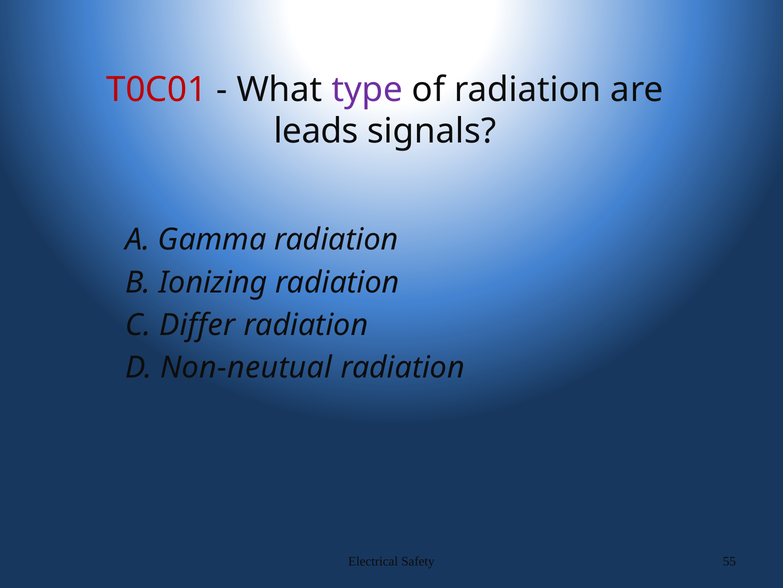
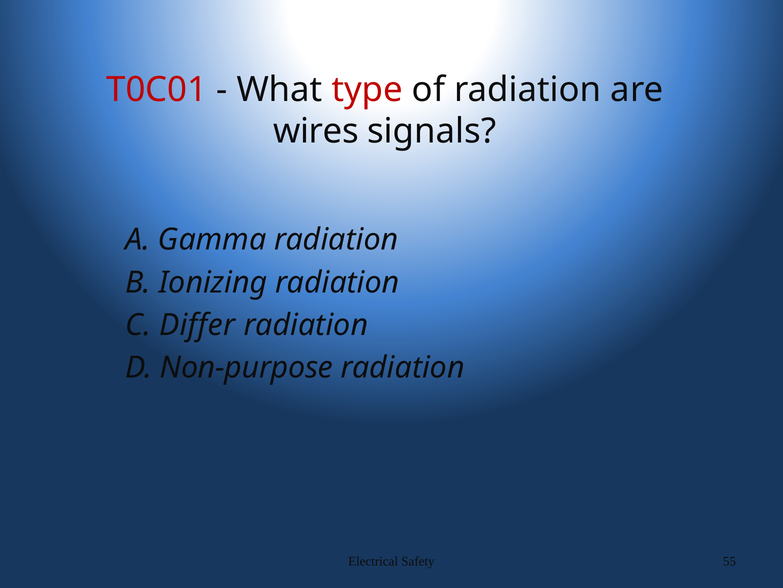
type colour: purple -> red
leads: leads -> wires
Non-neutual: Non-neutual -> Non-purpose
